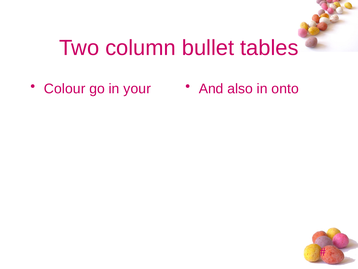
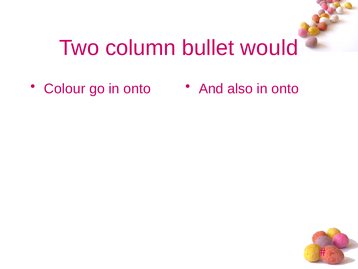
tables: tables -> would
go in your: your -> onto
